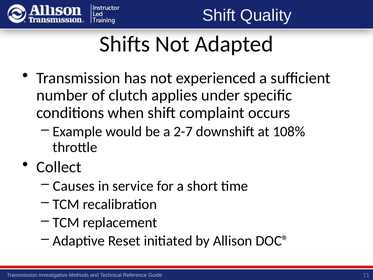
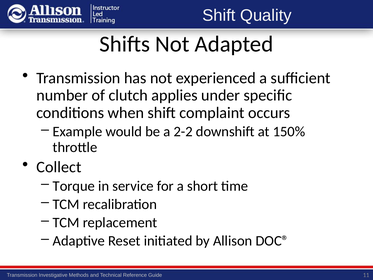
2-7: 2-7 -> 2-2
108%: 108% -> 150%
Causes: Causes -> Torque
